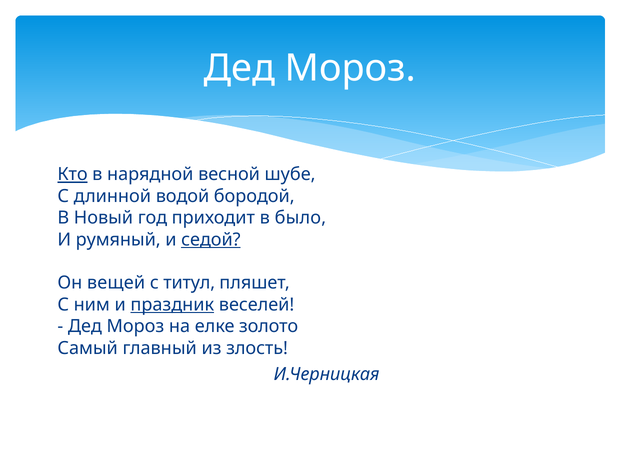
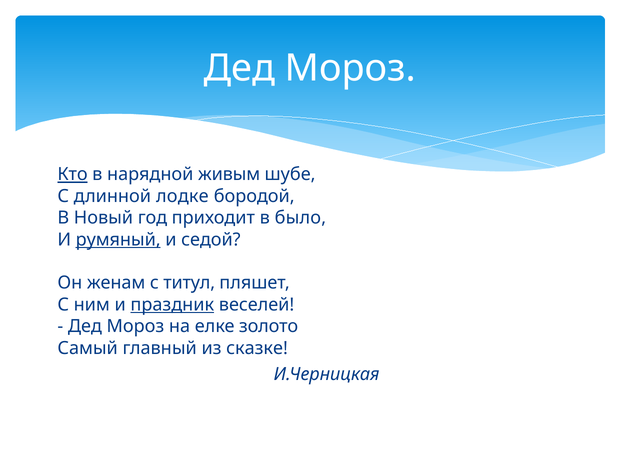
весной: весной -> живым
водой: водой -> лодке
румяный underline: none -> present
седой underline: present -> none
вещей: вещей -> женам
злость: злость -> сказке
